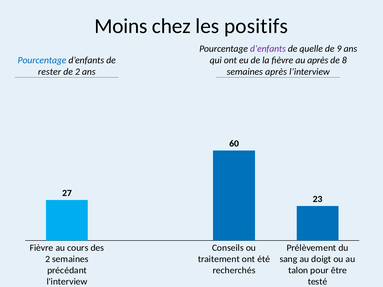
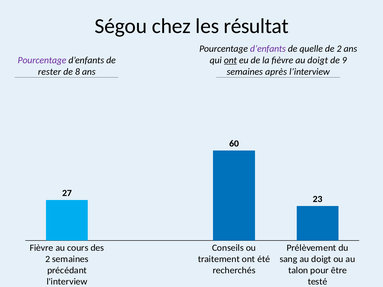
Moins: Moins -> Ségou
positifs: positifs -> résultat
de 9: 9 -> 2
ont at (230, 60) underline: none -> present
fièvre au après: après -> doigt
8: 8 -> 9
Pourcentage at (42, 60) colour: blue -> purple
de 2: 2 -> 8
